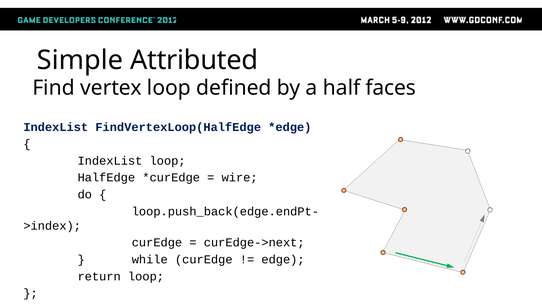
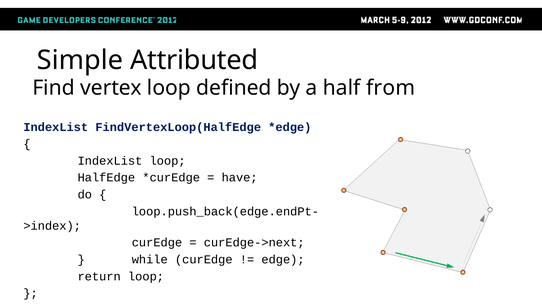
faces: faces -> from
wire: wire -> have
